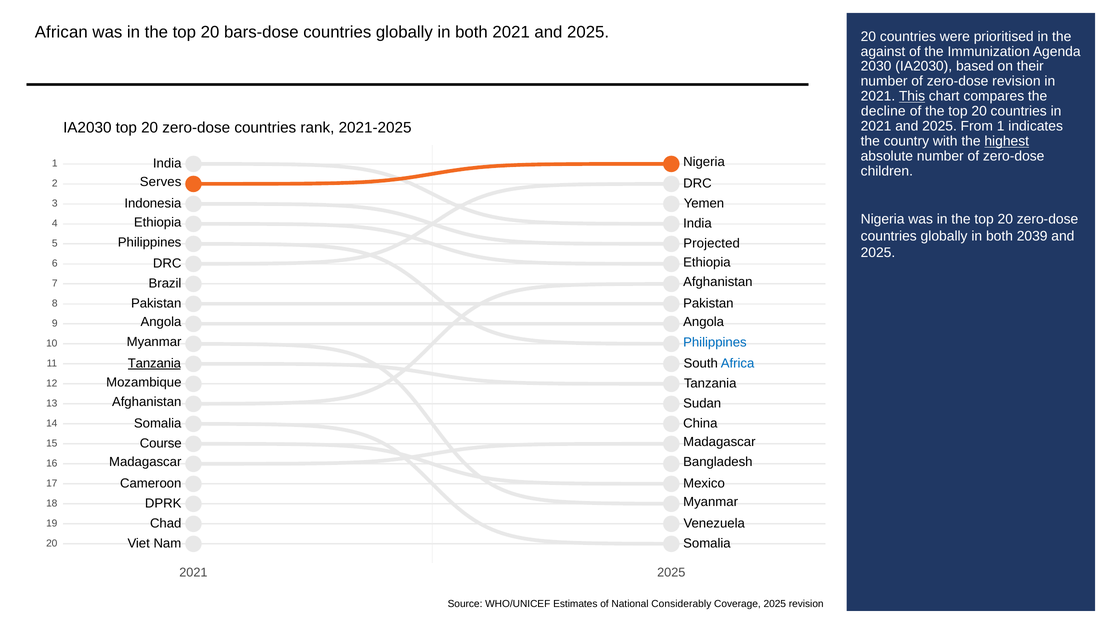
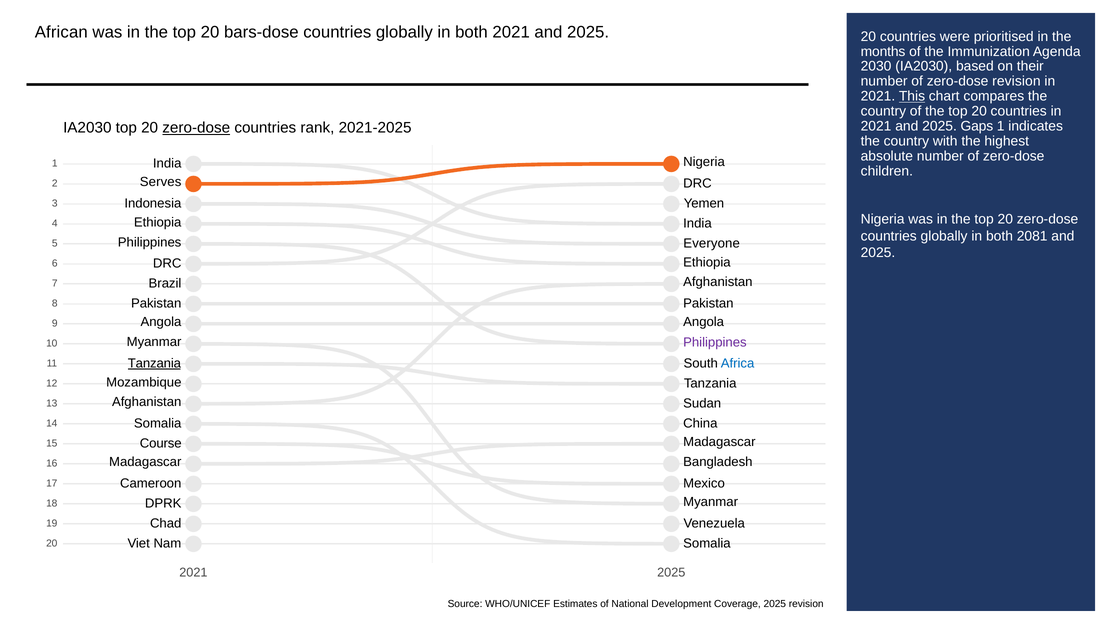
against: against -> months
decline at (883, 111): decline -> country
From: From -> Gaps
zero-dose at (196, 128) underline: none -> present
highest underline: present -> none
2039: 2039 -> 2081
Projected: Projected -> Everyone
Philippines at (715, 342) colour: blue -> purple
Considerably: Considerably -> Development
